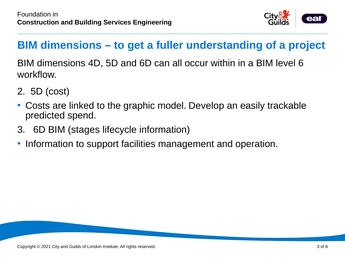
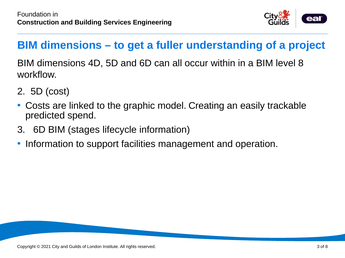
level 6: 6 -> 8
Develop: Develop -> Creating
